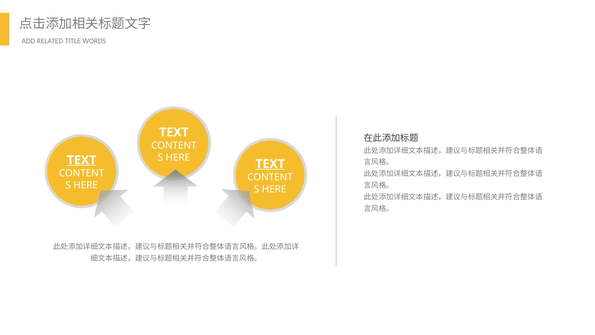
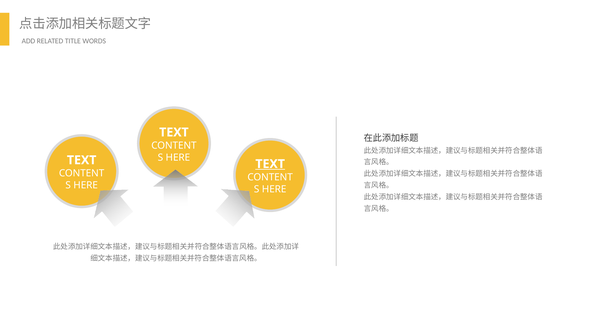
TEXT at (82, 160) underline: present -> none
